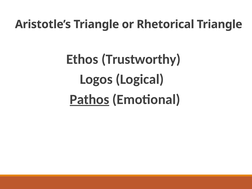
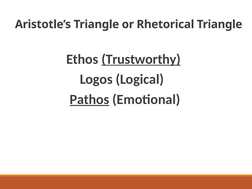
Trustworthy underline: none -> present
